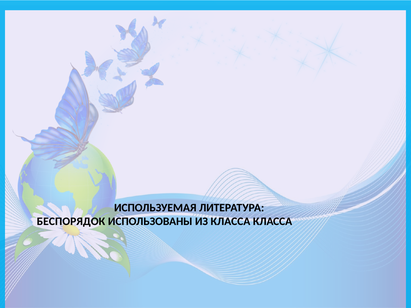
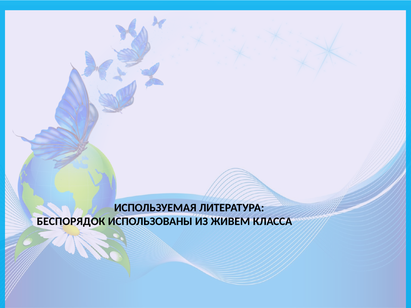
ИЗ КЛАССА: КЛАССА -> ЖИВЕМ
